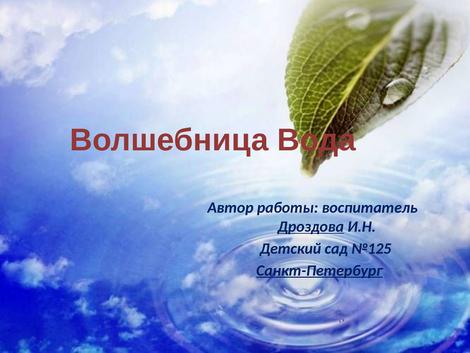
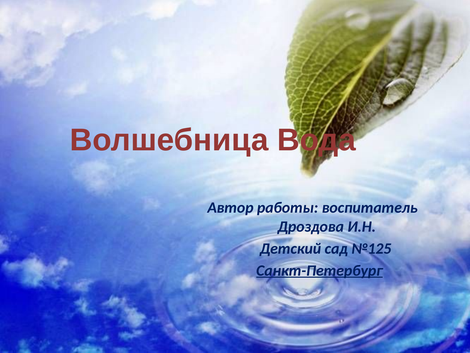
Дроздова underline: present -> none
